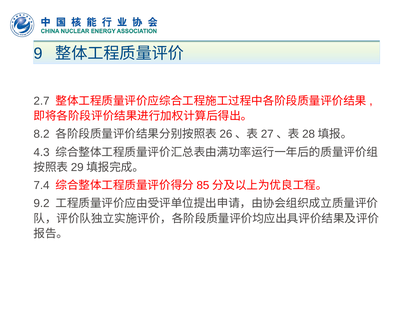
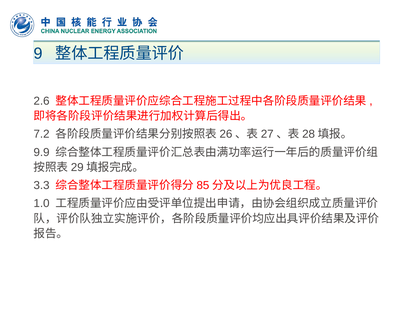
2.7: 2.7 -> 2.6
8.2: 8.2 -> 7.2
4.3: 4.3 -> 9.9
7.4: 7.4 -> 3.3
9.2: 9.2 -> 1.0
